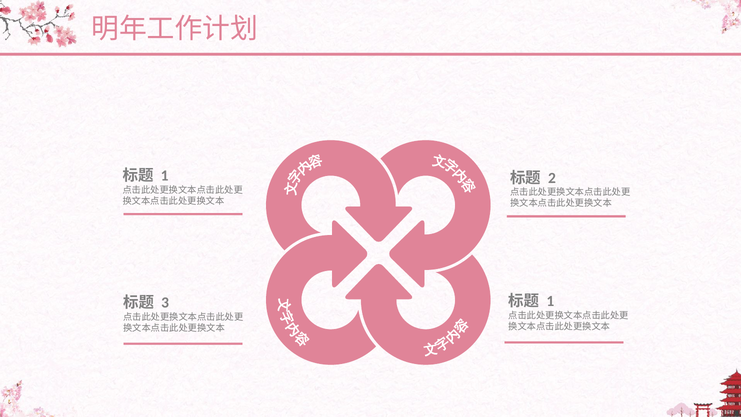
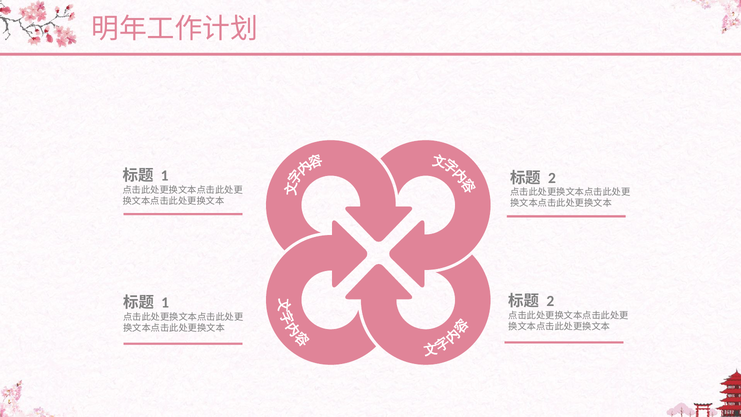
1 at (550, 301): 1 -> 2
3 at (165, 303): 3 -> 1
